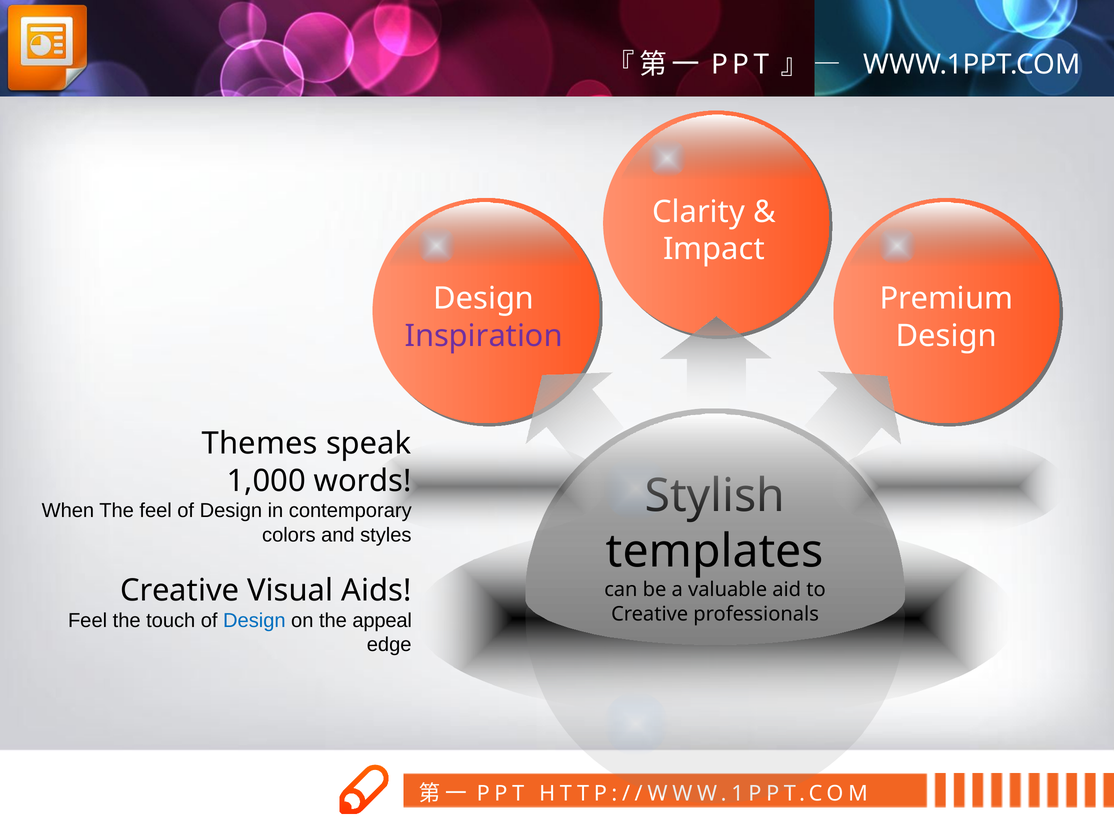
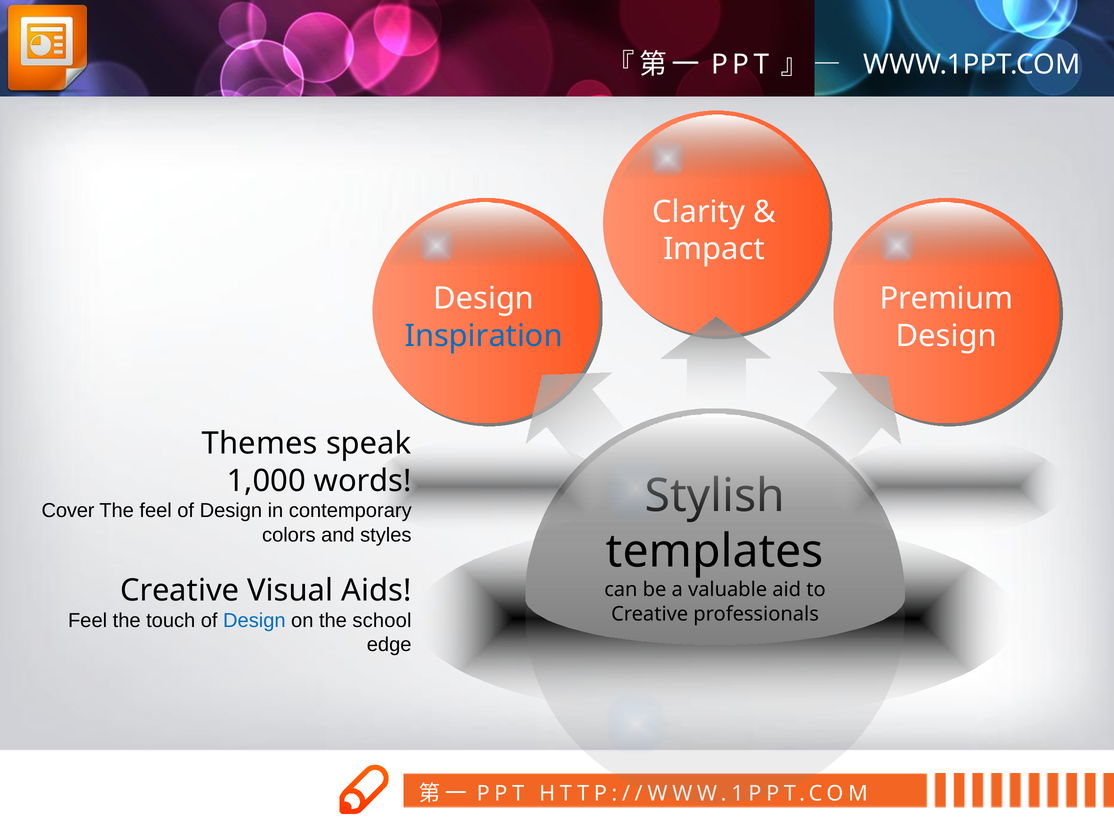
Inspiration colour: purple -> blue
When: When -> Cover
appeal: appeal -> school
